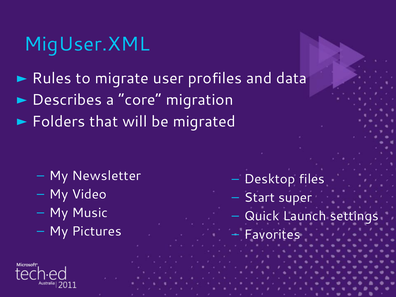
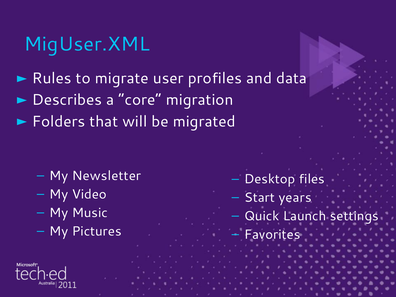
super: super -> years
